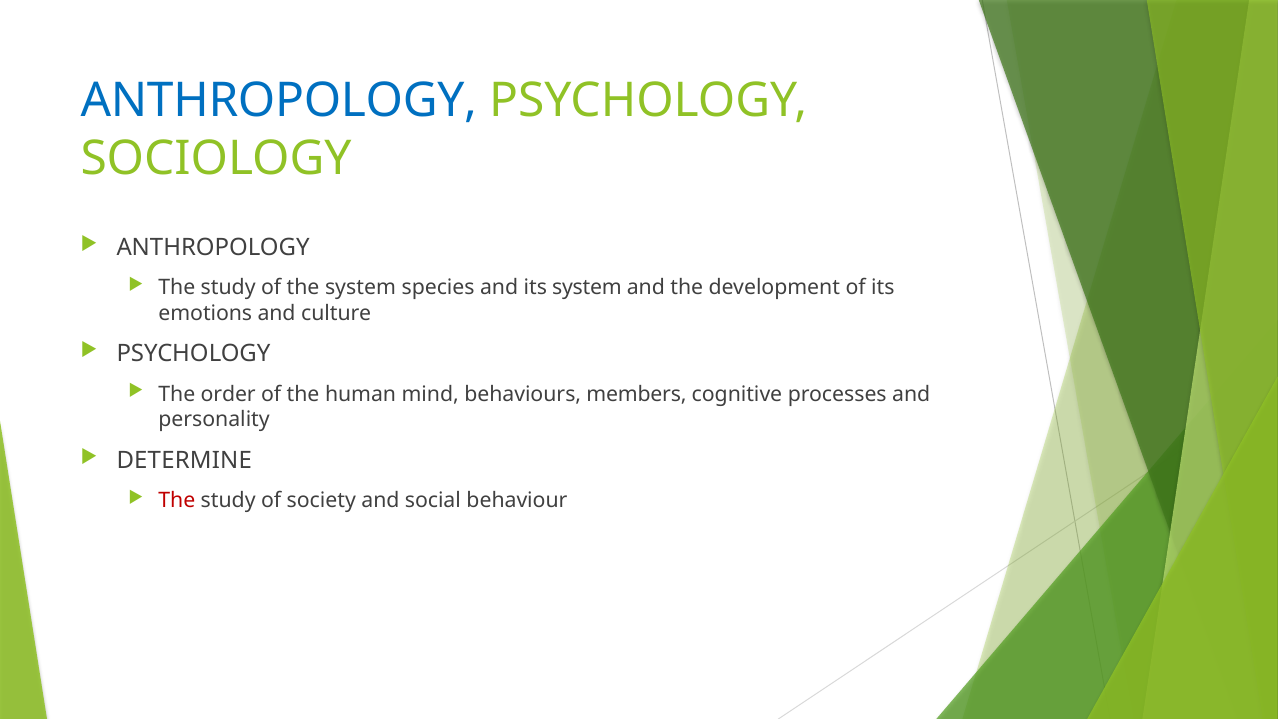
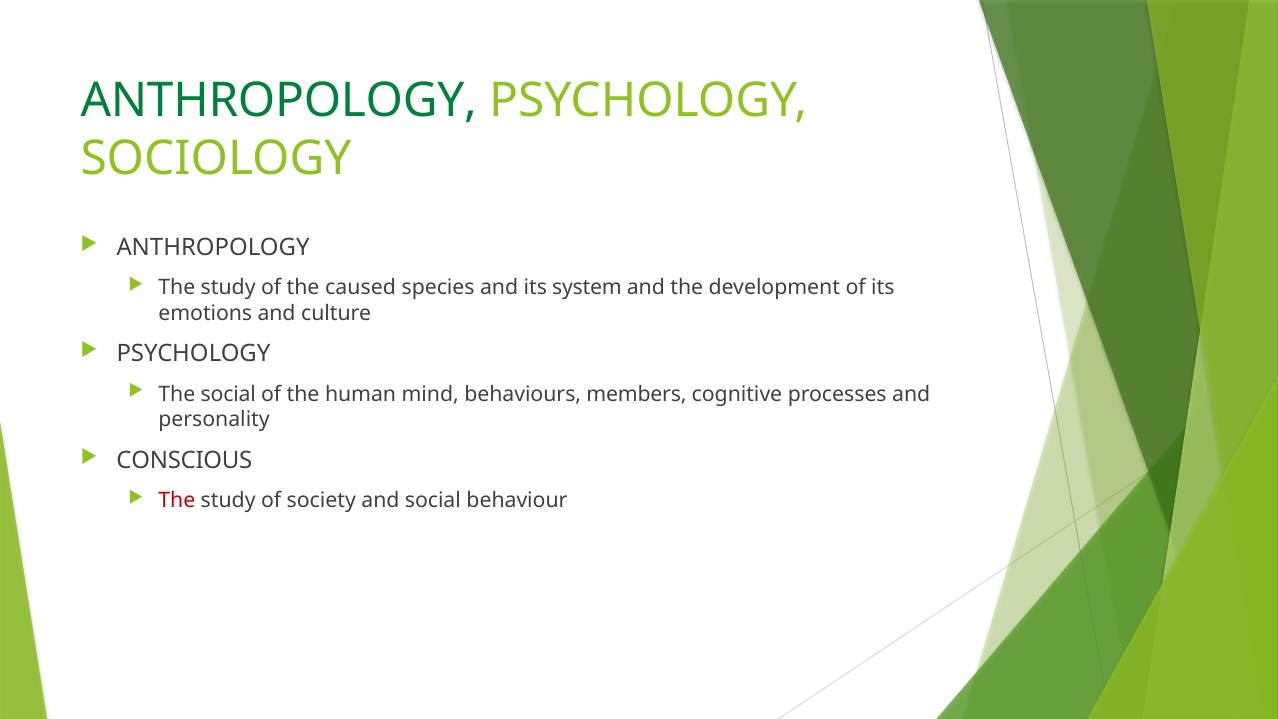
ANTHROPOLOGY at (279, 101) colour: blue -> green
the system: system -> caused
The order: order -> social
DETERMINE: DETERMINE -> CONSCIOUS
